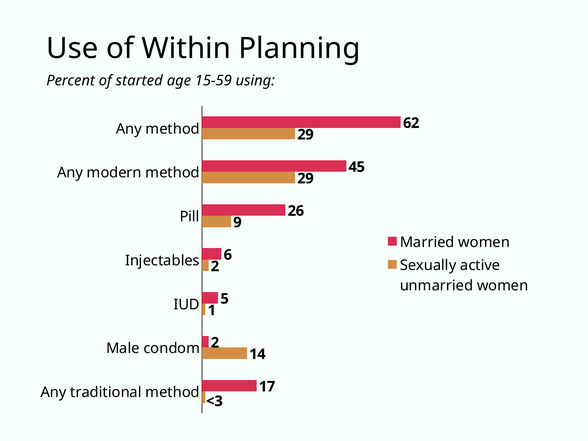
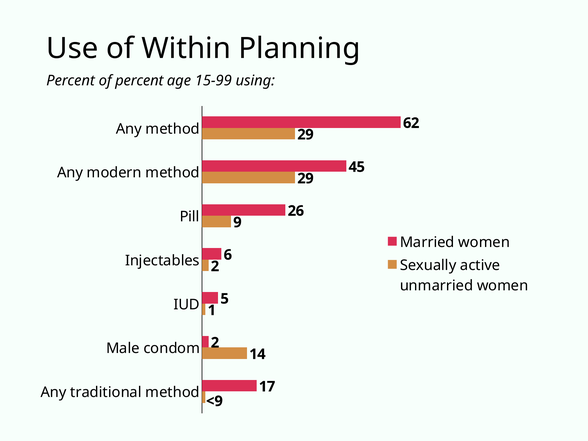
of started: started -> percent
15-59: 15-59 -> 15-99
<3: <3 -> <9
